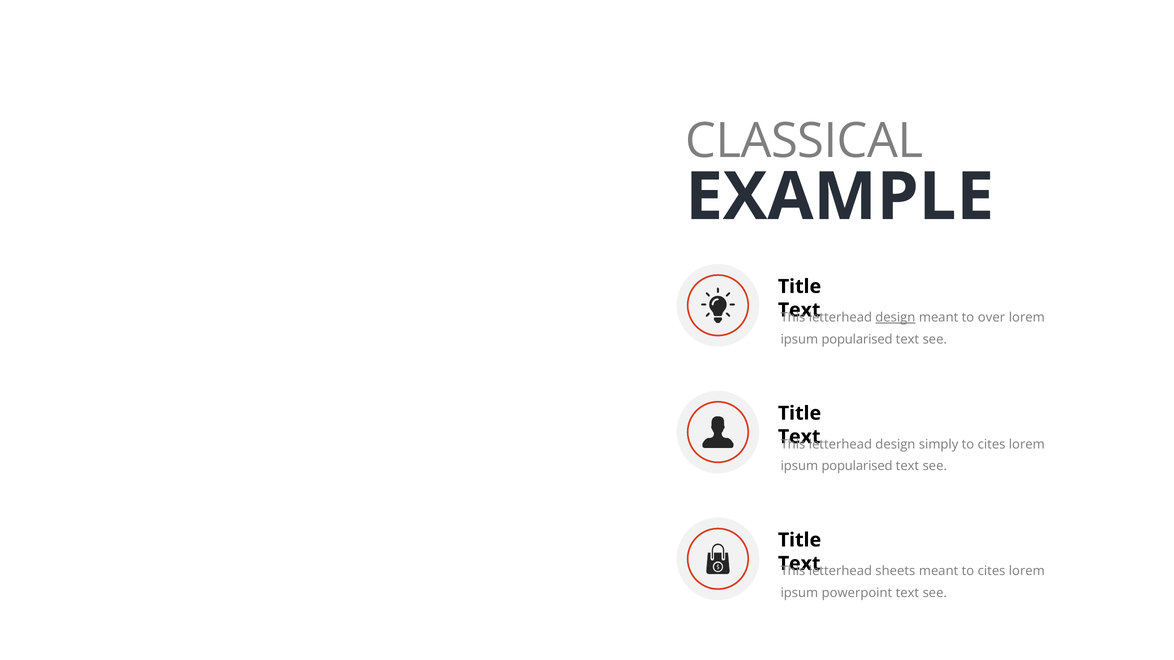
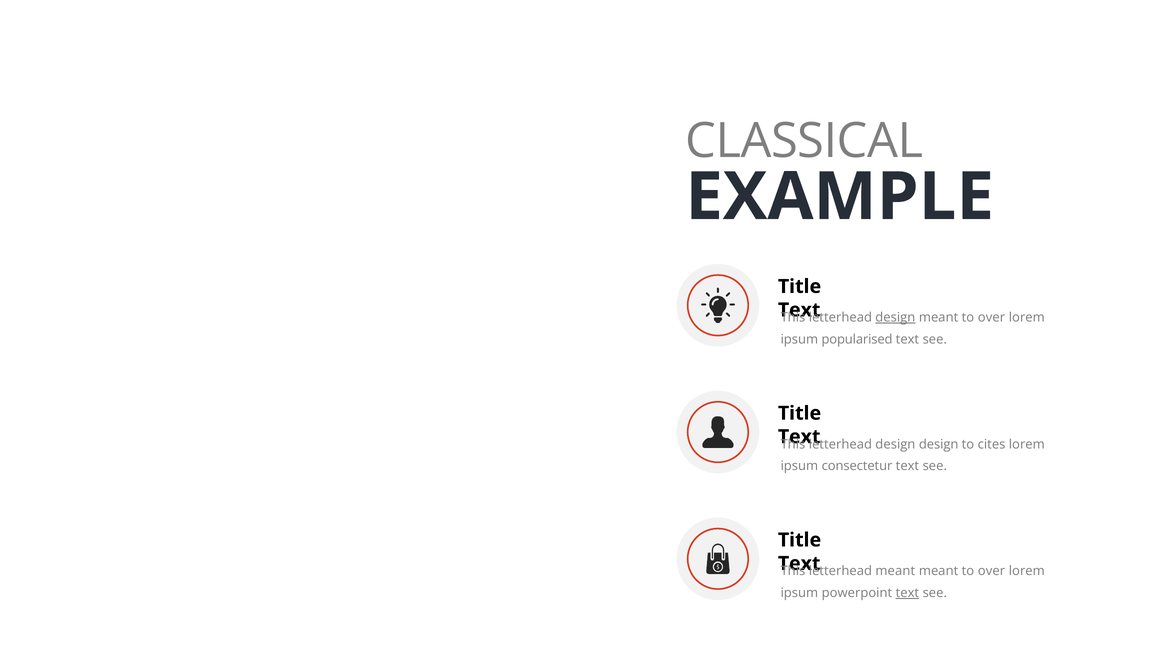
design simply: simply -> design
popularised at (857, 466): popularised -> consectetur
letterhead sheets: sheets -> meant
cites at (992, 571): cites -> over
text at (907, 593) underline: none -> present
